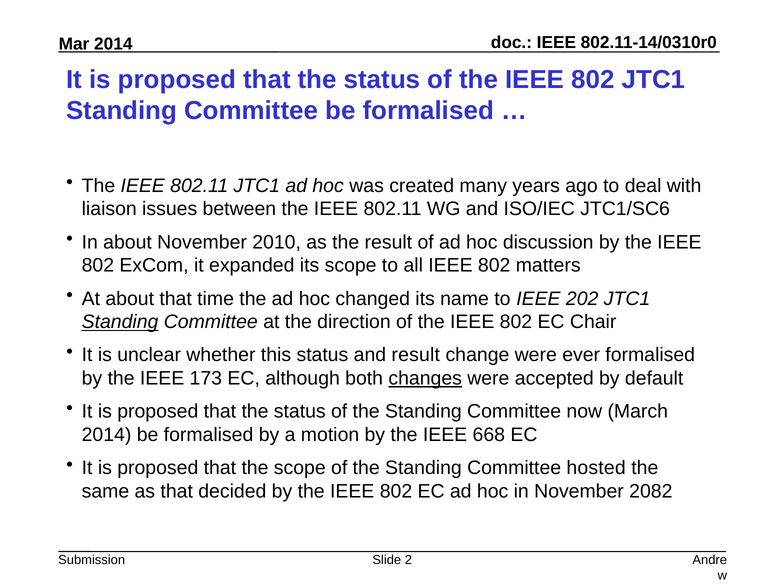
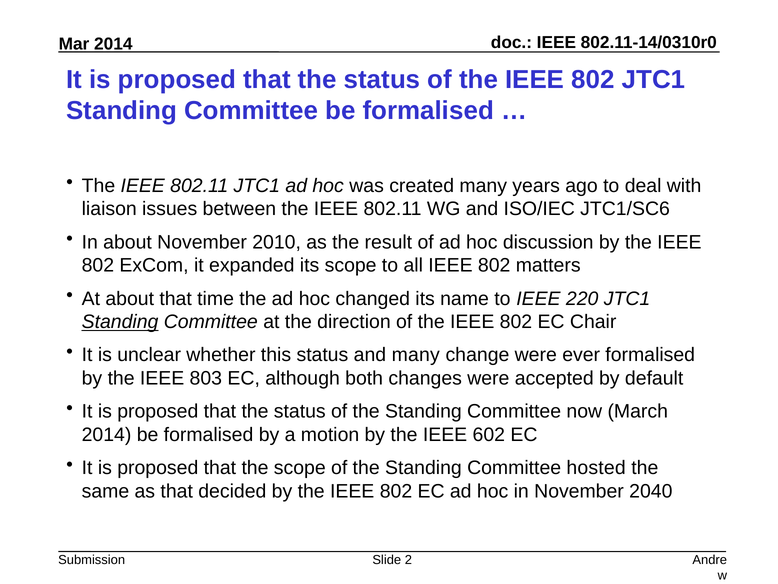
202: 202 -> 220
and result: result -> many
173: 173 -> 803
changes underline: present -> none
668: 668 -> 602
2082: 2082 -> 2040
